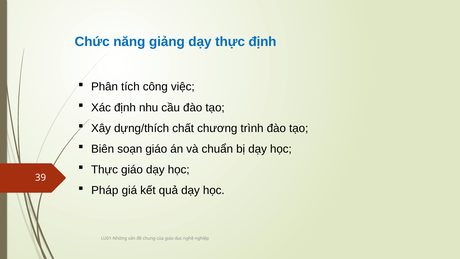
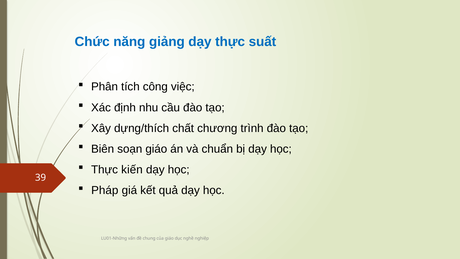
thực định: định -> suất
Thực giáo: giáo -> kiến
